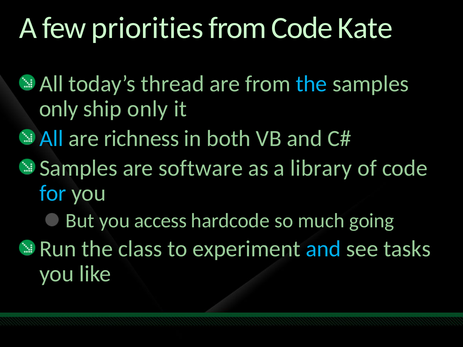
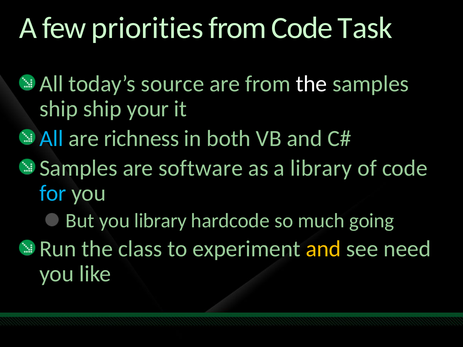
Kate: Kate -> Task
thread: thread -> source
the at (311, 84) colour: light blue -> white
only at (59, 109): only -> ship
ship only: only -> your
you access: access -> library
and at (323, 249) colour: light blue -> yellow
tasks: tasks -> need
